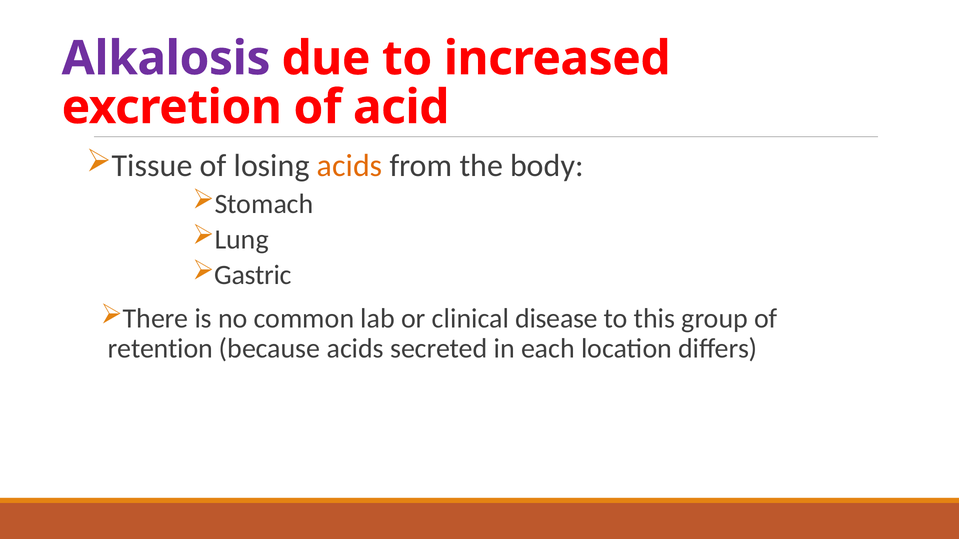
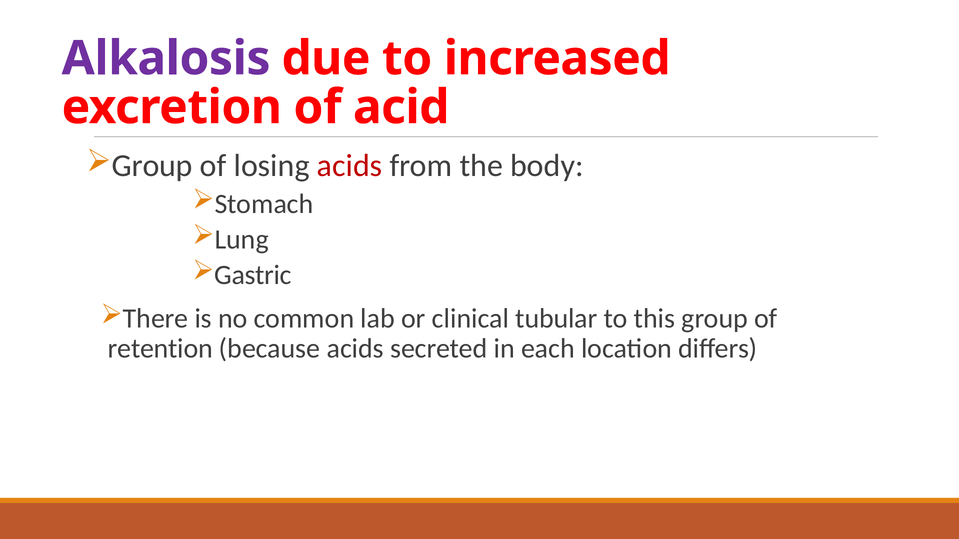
Tissue at (152, 166): Tissue -> Group
acids at (350, 166) colour: orange -> red
disease: disease -> tubular
